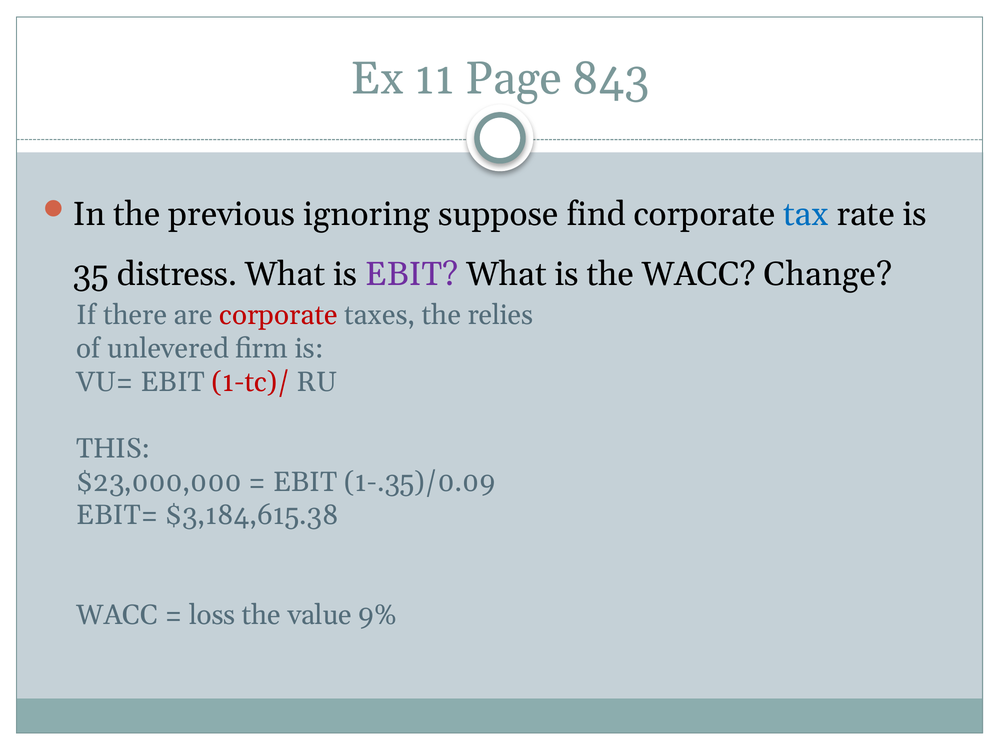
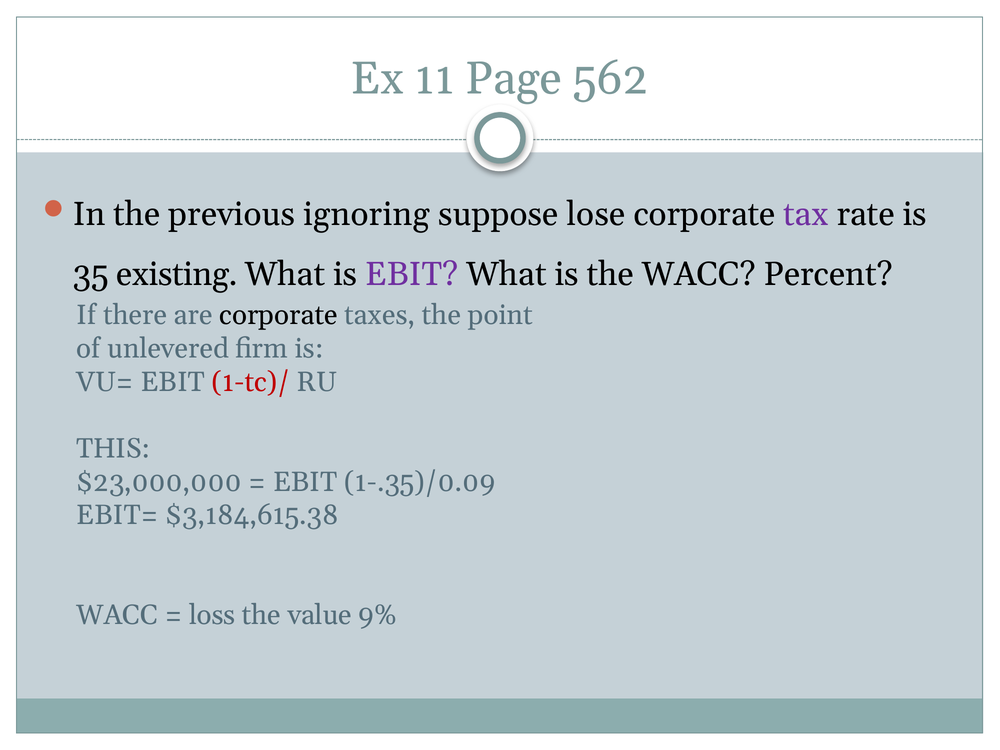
843: 843 -> 562
find: find -> lose
tax colour: blue -> purple
distress: distress -> existing
Change: Change -> Percent
corporate at (279, 315) colour: red -> black
relies: relies -> point
